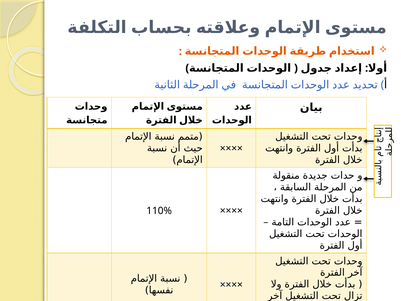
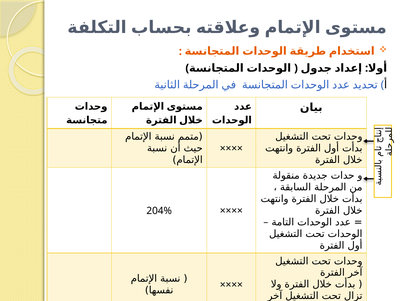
110%: 110% -> 204%
